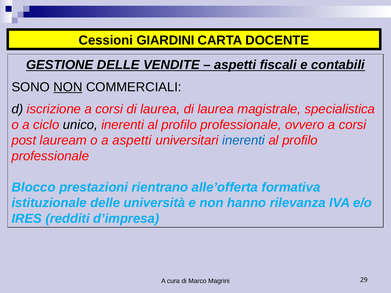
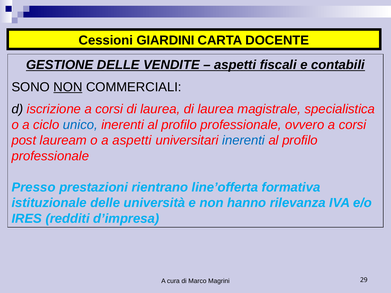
unico colour: black -> blue
Blocco: Blocco -> Presso
alle’offerta: alle’offerta -> line’offerta
